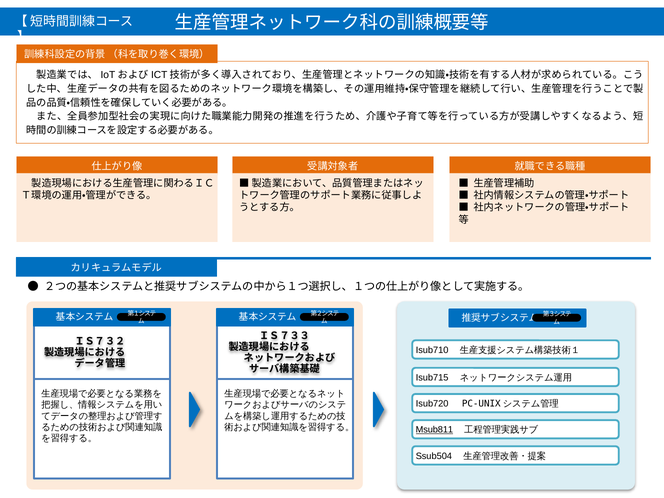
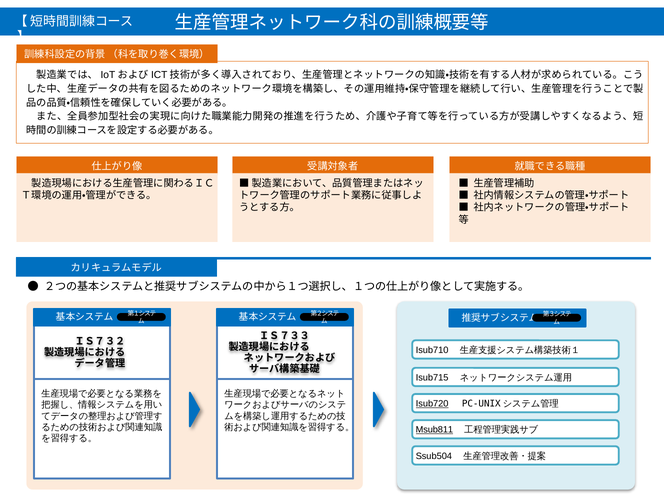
Isub720 underline: none -> present
